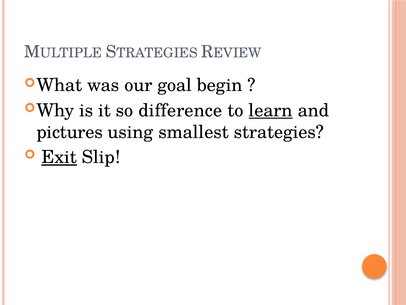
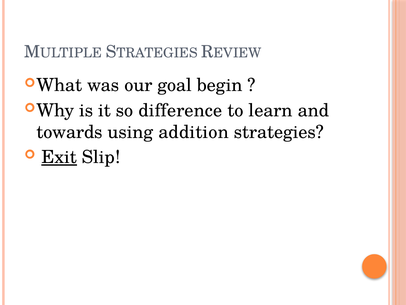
learn underline: present -> none
pictures: pictures -> towards
smallest: smallest -> addition
